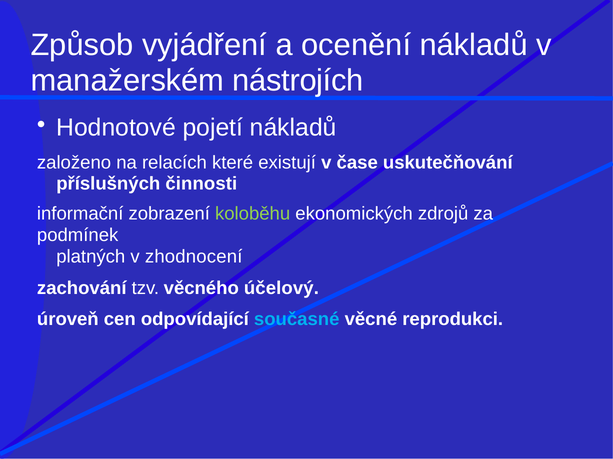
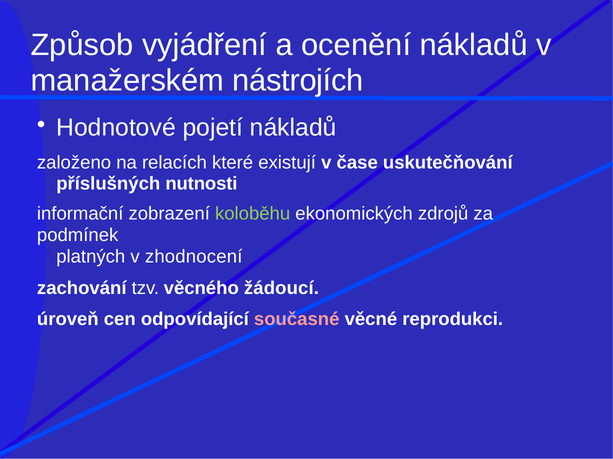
činnosti: činnosti -> nutnosti
účelový: účelový -> žádoucí
současné colour: light blue -> pink
